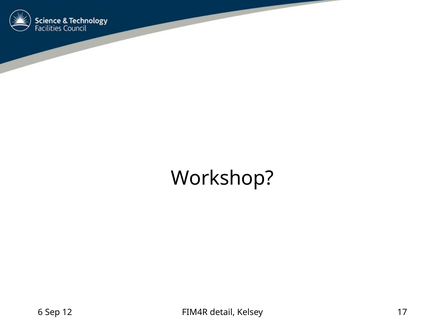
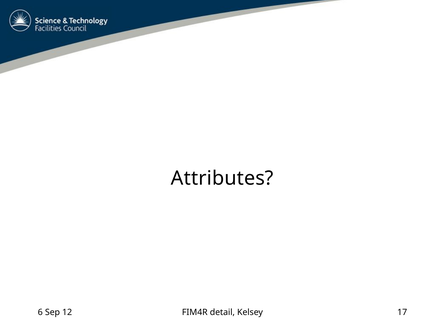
Workshop: Workshop -> Attributes
